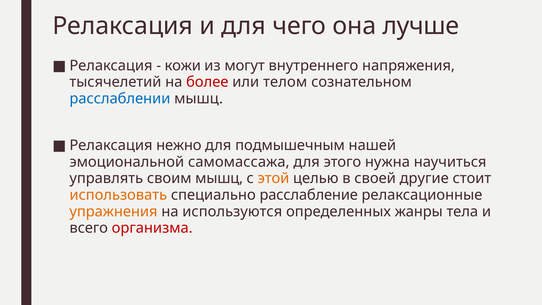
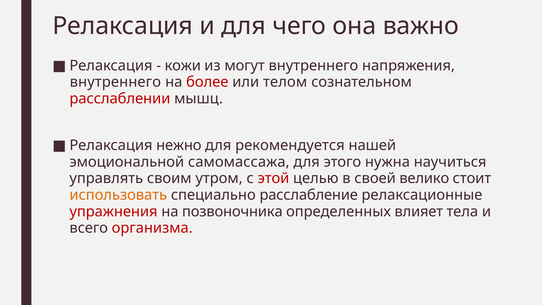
лучше: лучше -> важно
тысячелетий at (115, 82): тысячелетий -> внутреннего
расслаблении colour: blue -> red
подмышечным: подмышечным -> рекомендуется
своим мышц: мышц -> утром
этой colour: orange -> red
другие: другие -> велико
упражнения colour: orange -> red
используются: используются -> позвоночника
жанры: жанры -> влияет
